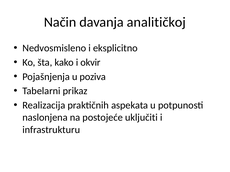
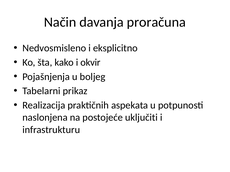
analitičkoj: analitičkoj -> proračuna
poziva: poziva -> boljeg
